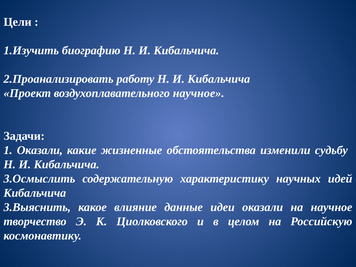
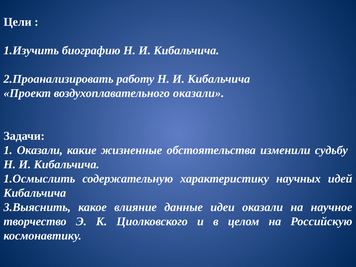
воздухоплавательного научное: научное -> оказали
3.Осмыслить: 3.Осмыслить -> 1.Осмыслить
